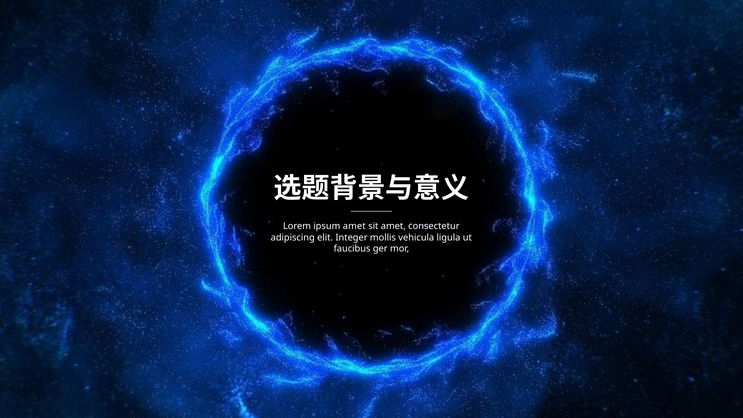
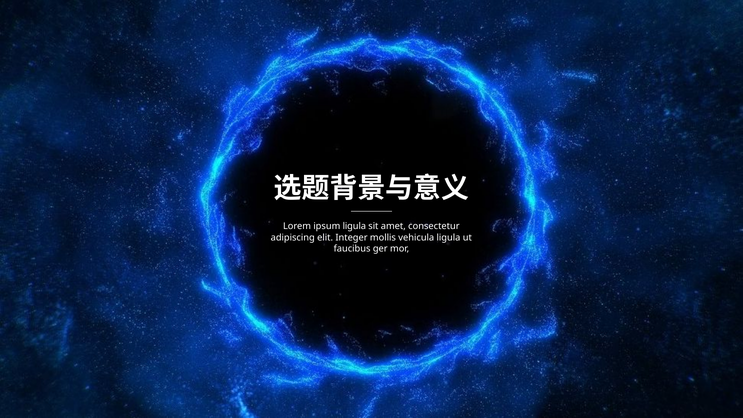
ipsum amet: amet -> ligula
